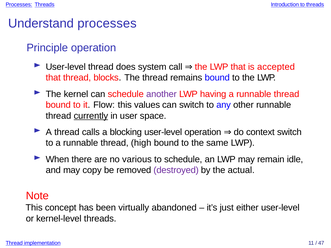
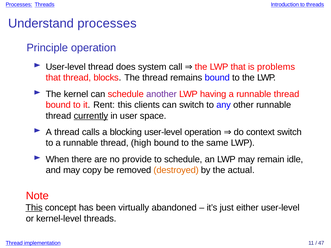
accepted: accepted -> problems
Flow: Flow -> Rent
values: values -> clients
various: various -> provide
destroyed colour: purple -> orange
This at (34, 208) underline: none -> present
